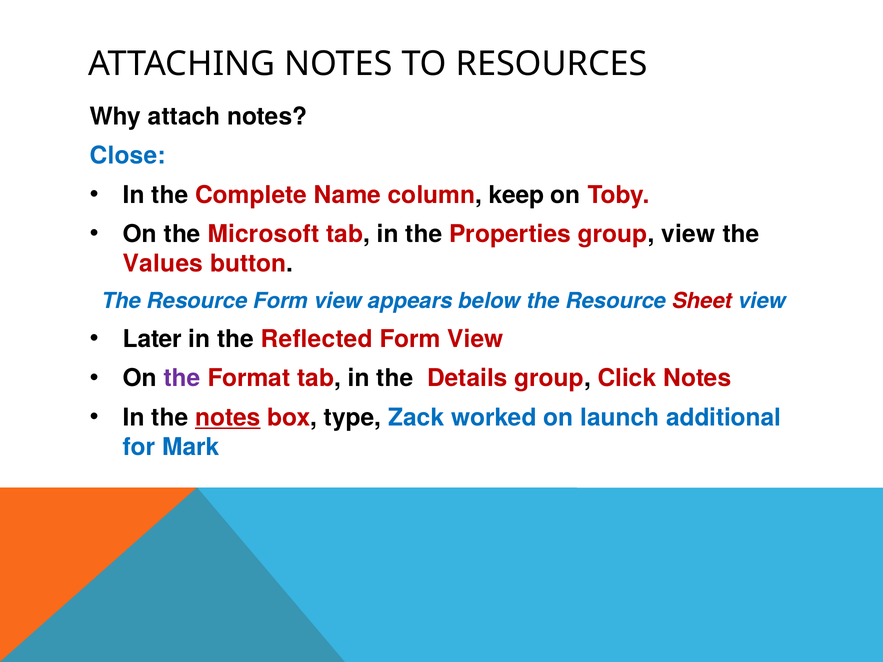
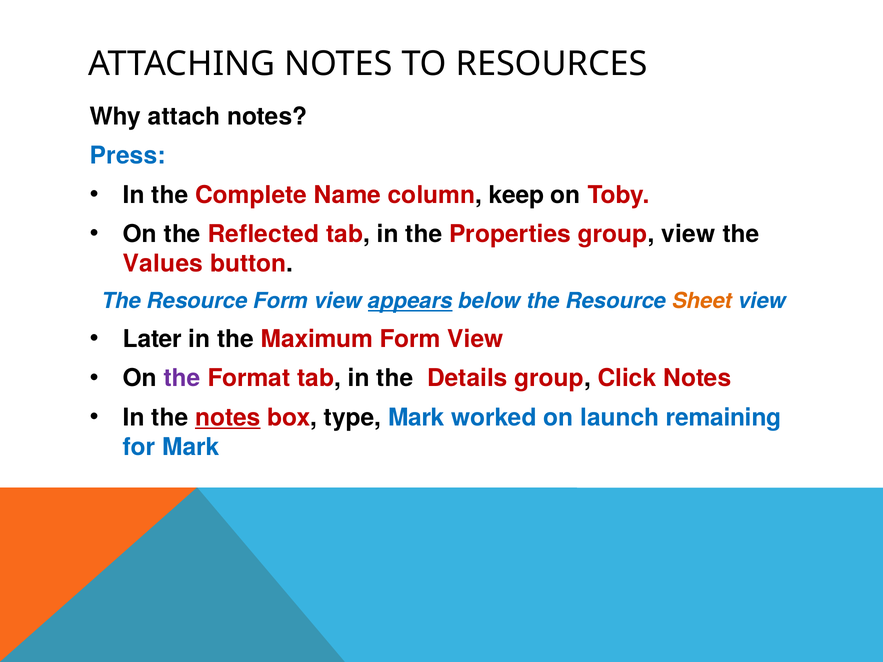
Close: Close -> Press
Microsoft: Microsoft -> Reflected
appears underline: none -> present
Sheet colour: red -> orange
Reflected: Reflected -> Maximum
type Zack: Zack -> Mark
additional: additional -> remaining
